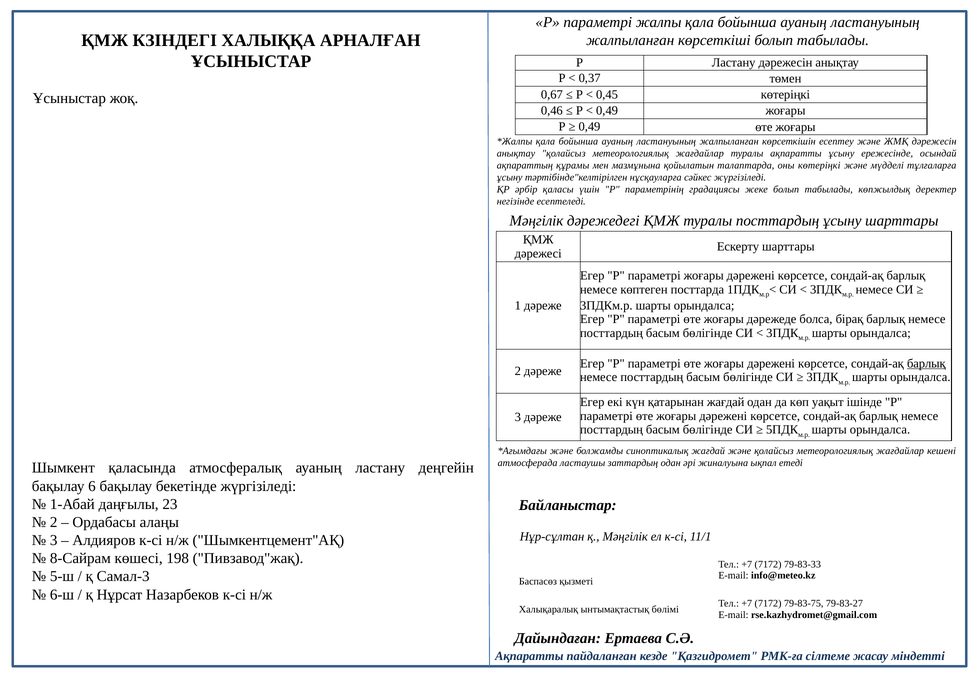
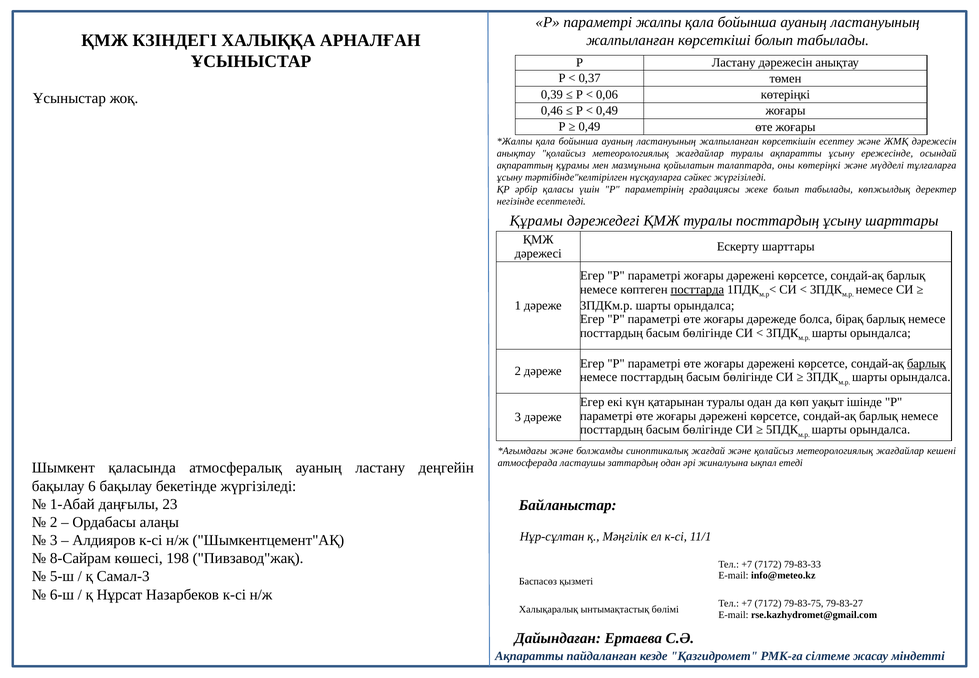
0,67: 0,67 -> 0,39
0,45: 0,45 -> 0,06
Мәңгілік at (536, 221): Мәңгілік -> Құрамы
посттарда underline: none -> present
қатарынан жағдай: жағдай -> туралы
